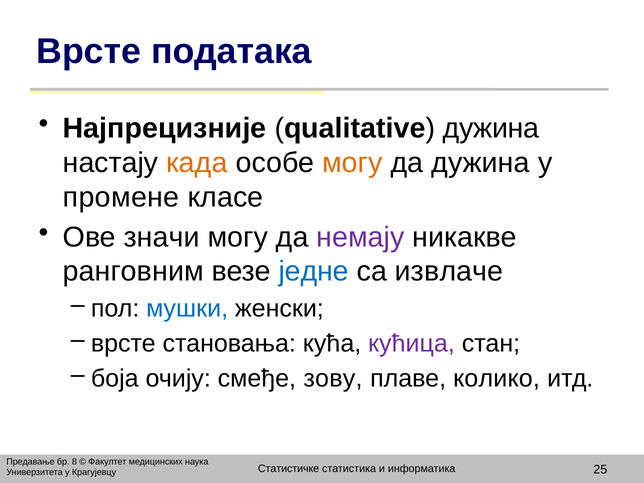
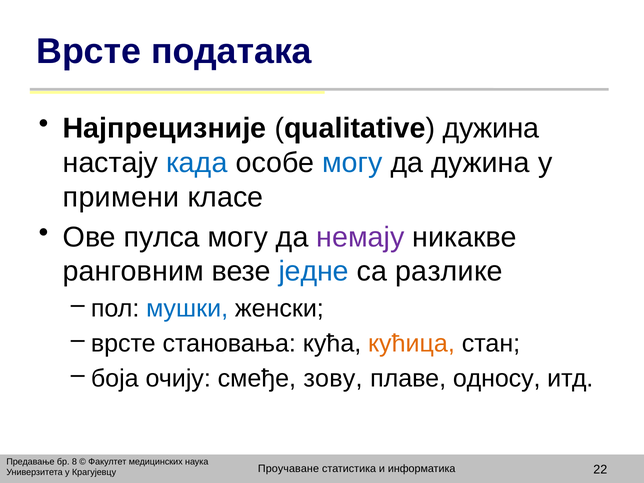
када colour: orange -> blue
могу at (352, 163) colour: orange -> blue
промене: промене -> примени
значи: значи -> пулса
извлаче: извлаче -> разлике
кућица colour: purple -> orange
колико: колико -> односу
Статистичке: Статистичке -> Проучаване
25: 25 -> 22
